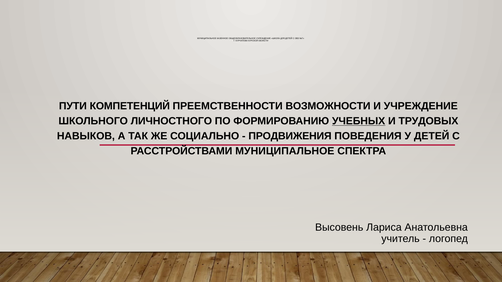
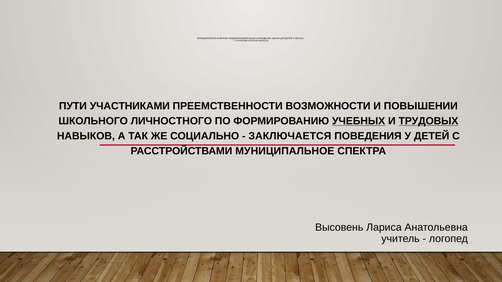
КОМПЕТЕНЦИЙ: КОМПЕТЕНЦИЙ -> УЧАСТНИКАМИ
И УЧРЕЖДЕНИЕ: УЧРЕЖДЕНИЕ -> ПОВЫШЕНИИ
ТРУДОВЫХ underline: none -> present
ПРОДВИЖЕНИЯ: ПРОДВИЖЕНИЯ -> ЗАКЛЮЧАЕТСЯ
